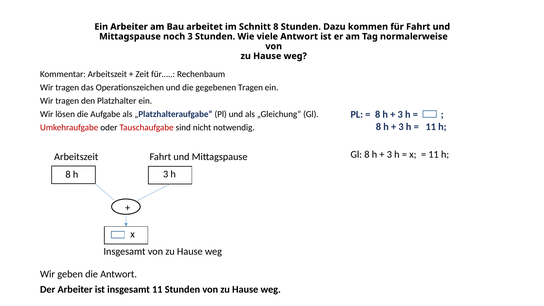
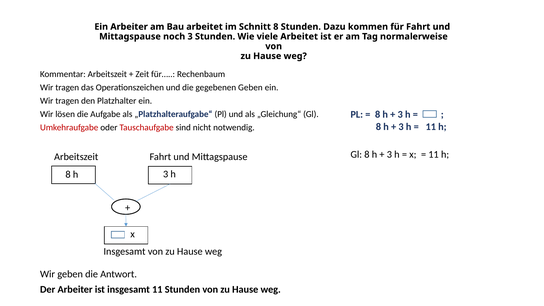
viele Antwort: Antwort -> Arbeitet
gegebenen Tragen: Tragen -> Geben
